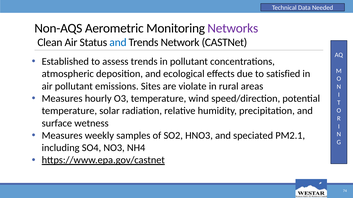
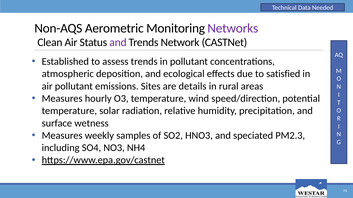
and at (118, 43) colour: blue -> purple
violate: violate -> details
PM2.1: PM2.1 -> PM2.3
